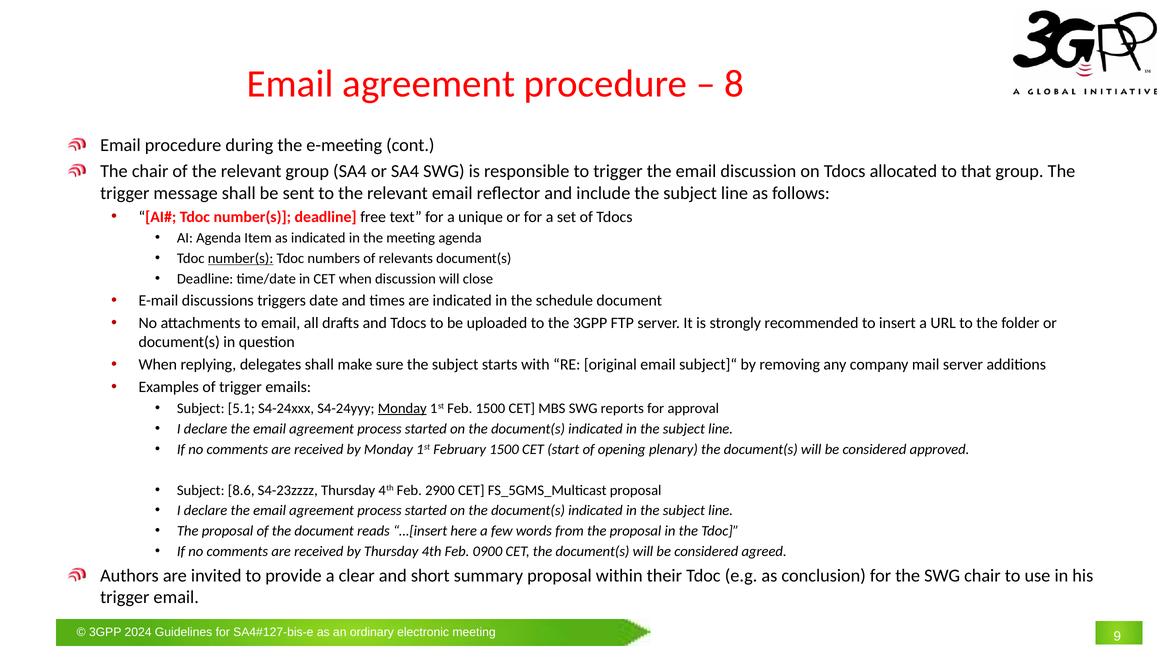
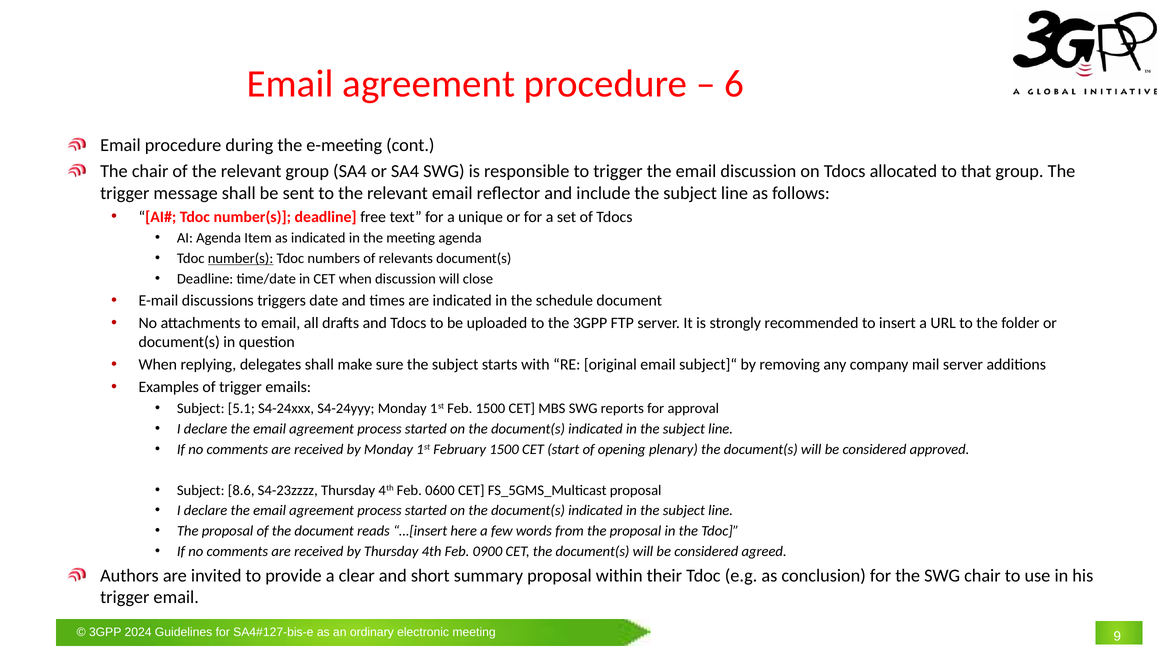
8: 8 -> 6
Monday at (402, 408) underline: present -> none
2900: 2900 -> 0600
